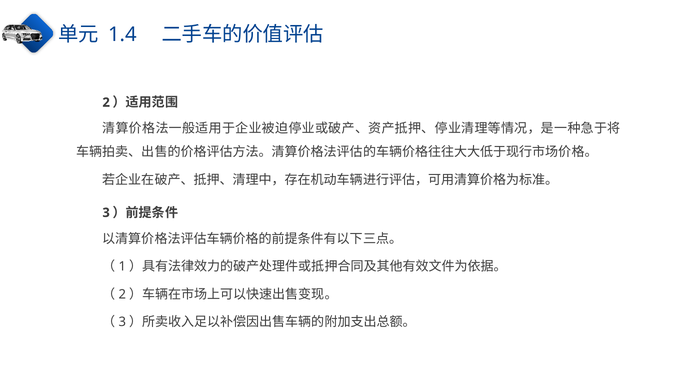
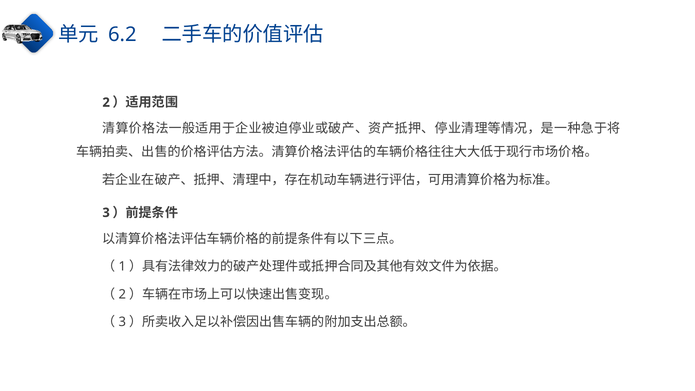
1.4: 1.4 -> 6.2
